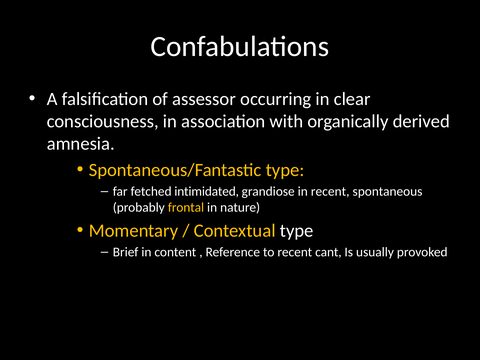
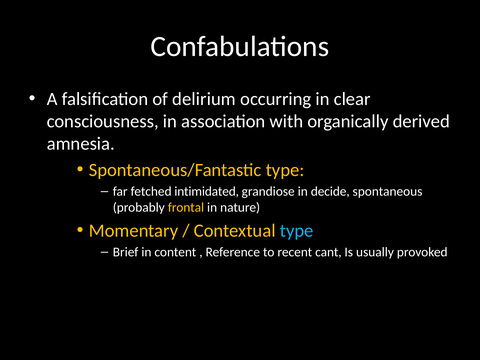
assessor: assessor -> delirium
in recent: recent -> decide
type at (297, 231) colour: white -> light blue
